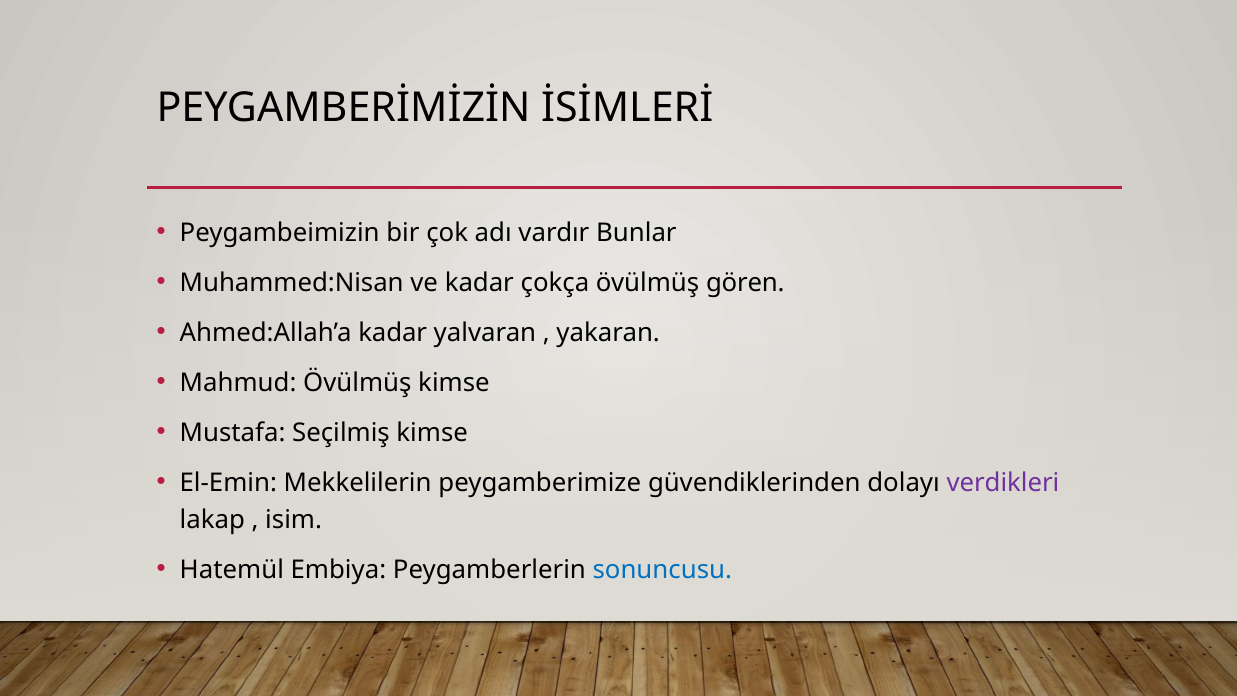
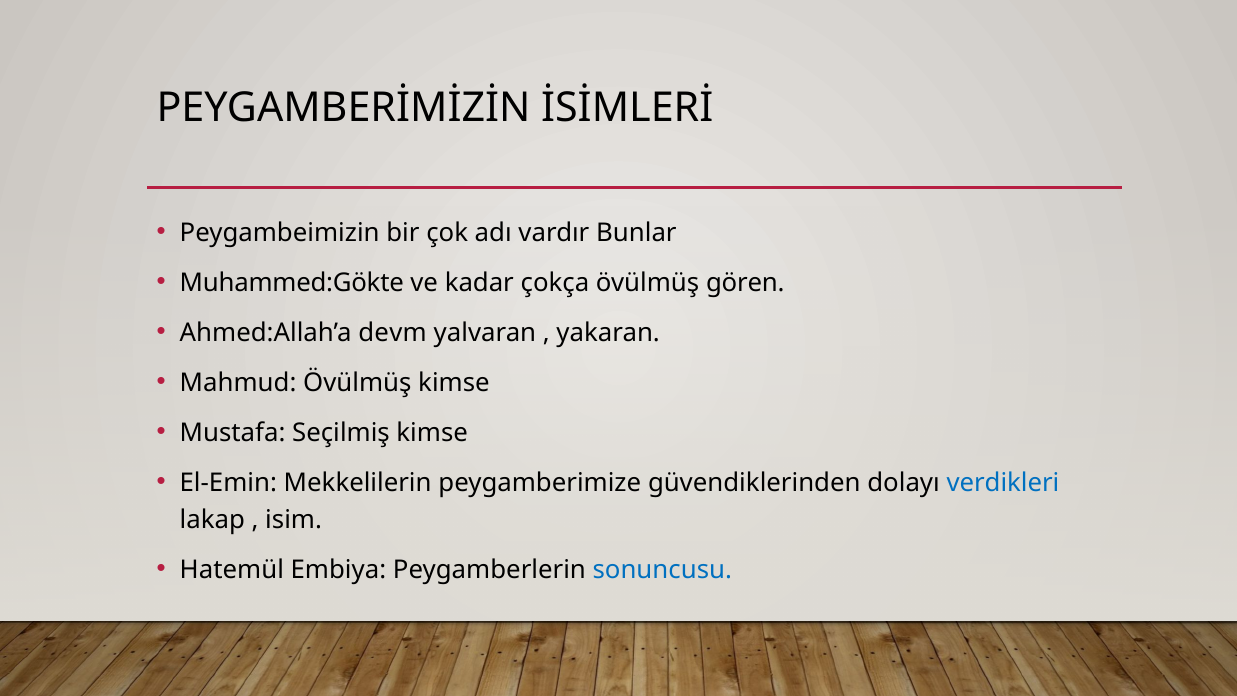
Muhammed:Nisan: Muhammed:Nisan -> Muhammed:Gökte
Ahmed:Allah’a kadar: kadar -> devm
verdikleri colour: purple -> blue
